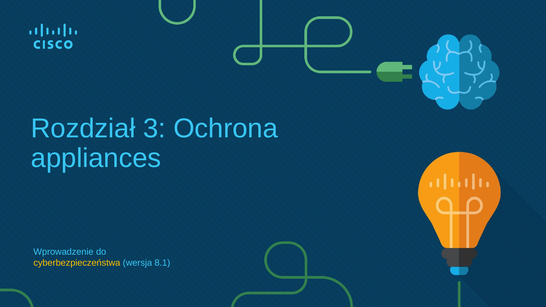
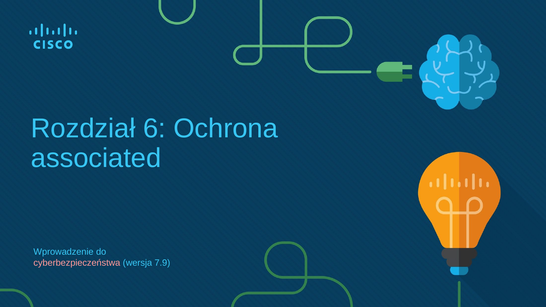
3: 3 -> 6
appliances: appliances -> associated
cyberbezpieczeństwa colour: yellow -> pink
8.1: 8.1 -> 7.9
